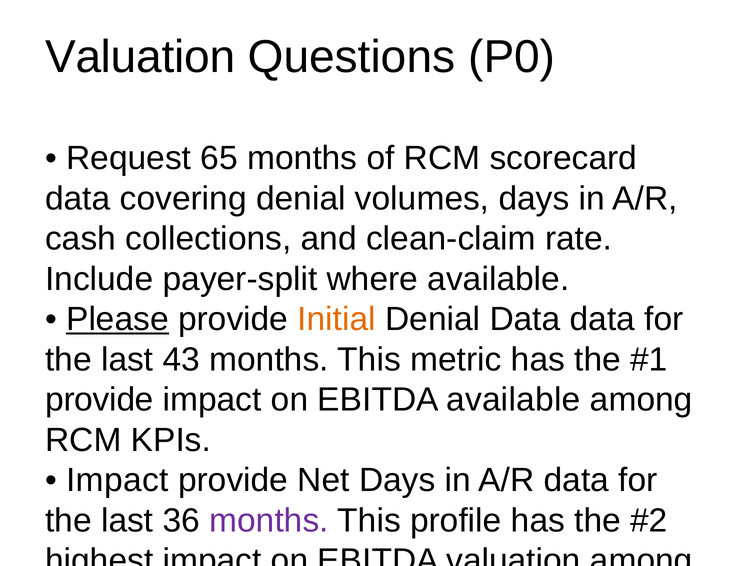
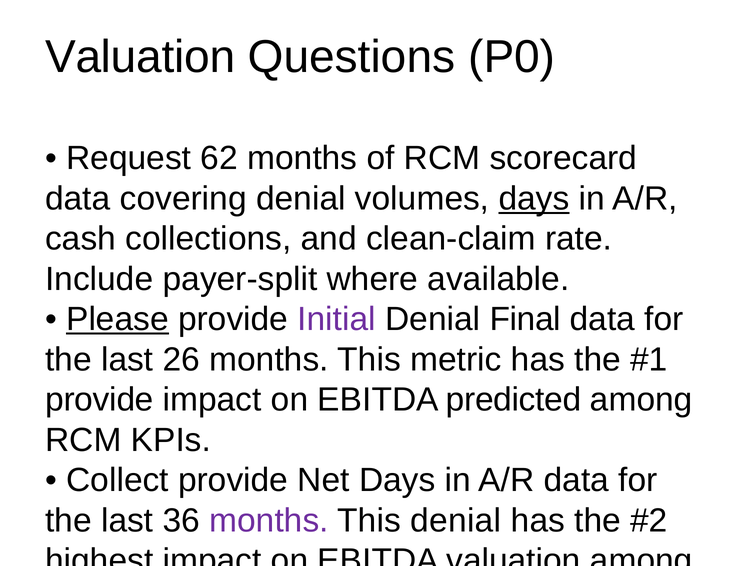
65: 65 -> 62
days at (534, 199) underline: none -> present
Initial colour: orange -> purple
Denial Data: Data -> Final
43: 43 -> 26
EBITDA available: available -> predicted
Impact at (117, 481): Impact -> Collect
This profile: profile -> denial
